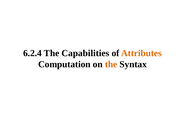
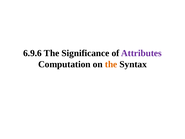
6.2.4: 6.2.4 -> 6.9.6
Capabilities: Capabilities -> Significance
Attributes colour: orange -> purple
